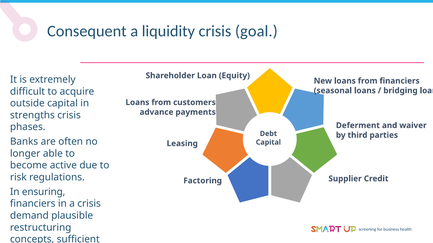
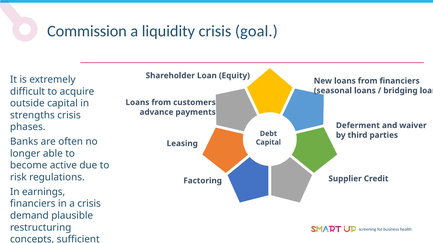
Consequent: Consequent -> Commission
ensuring: ensuring -> earnings
